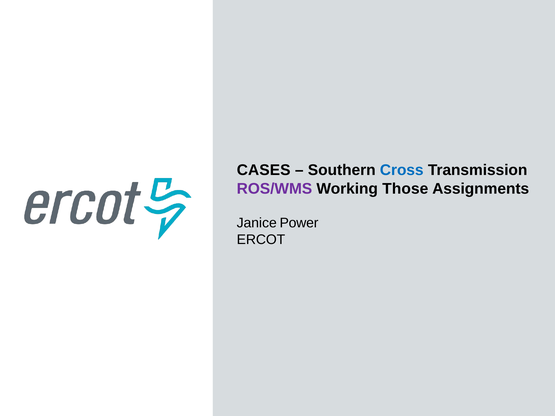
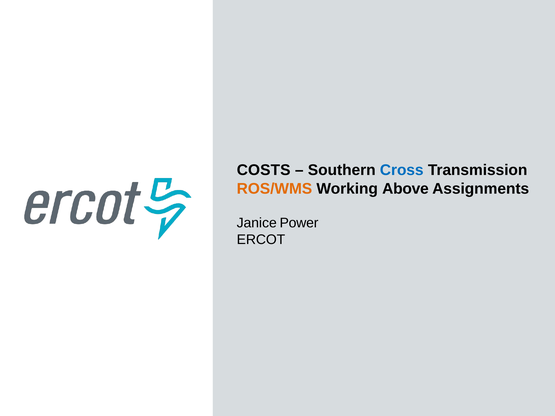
CASES: CASES -> COSTS
ROS/WMS colour: purple -> orange
Those: Those -> Above
